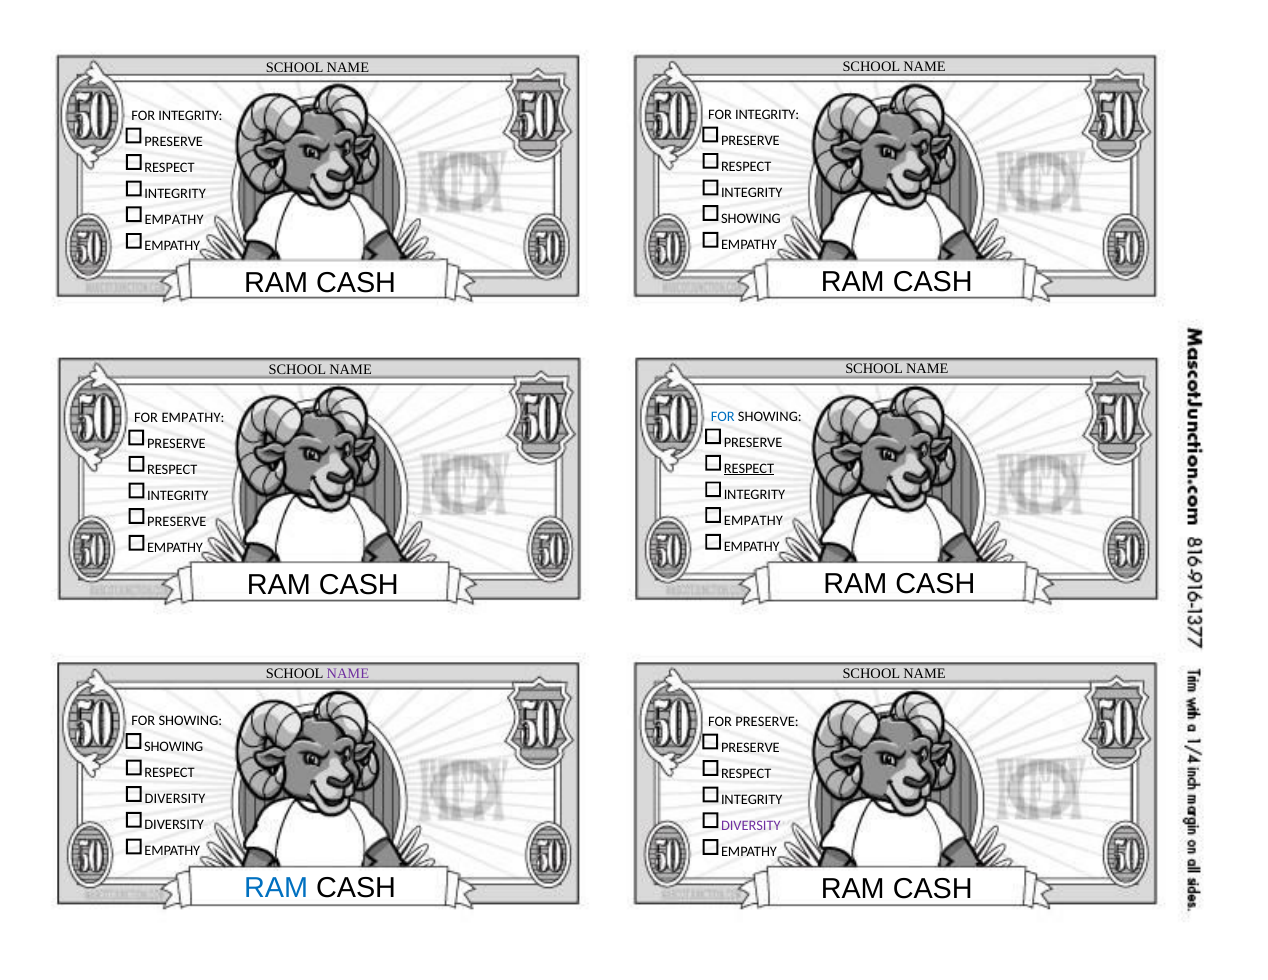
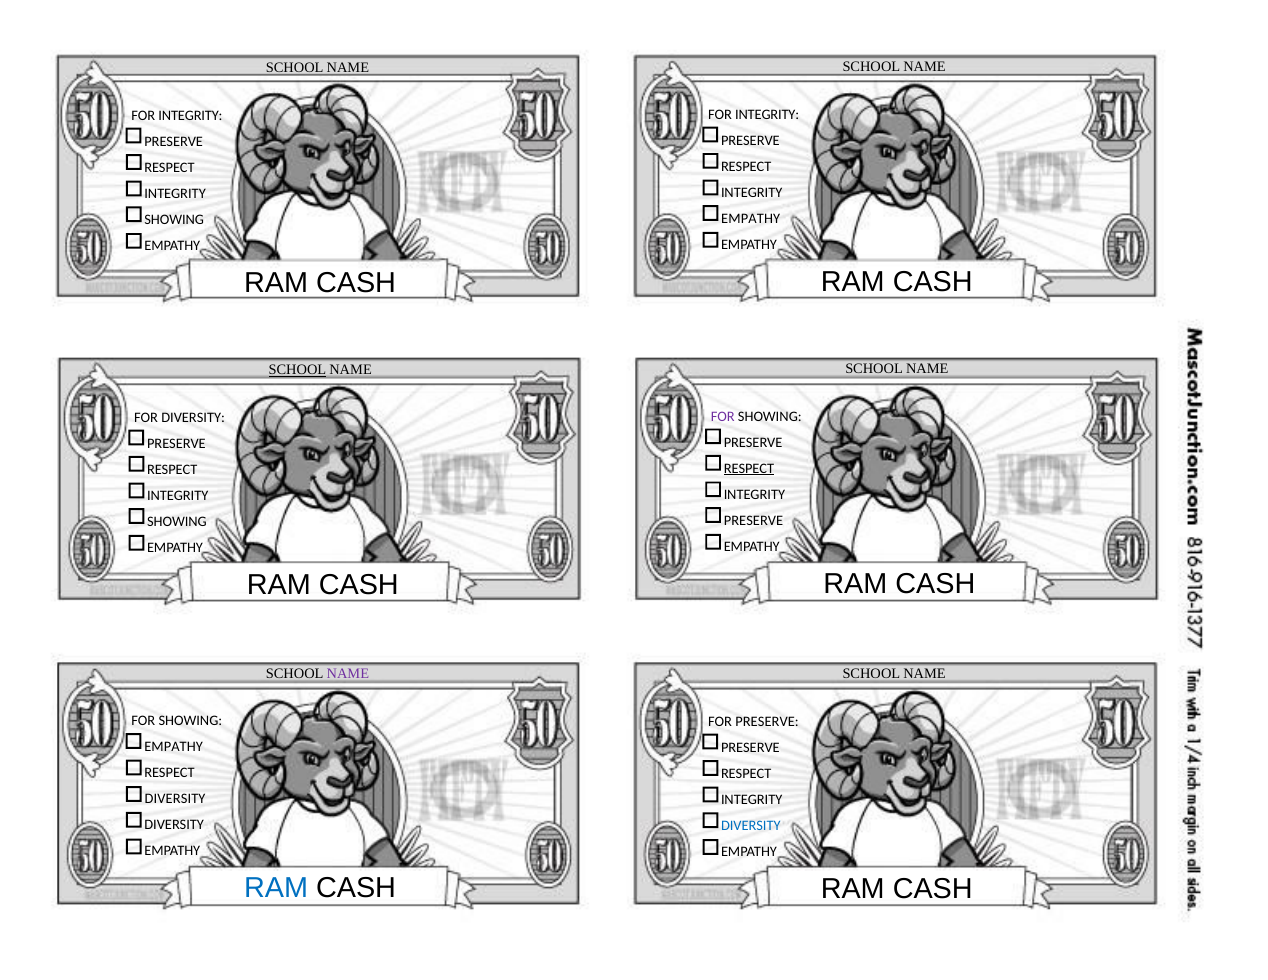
SHOWING at (751, 218): SHOWING -> EMPATHY
EMPATHY at (174, 219): EMPATHY -> SHOWING
SCHOOL at (297, 370) underline: none -> present
FOR at (723, 416) colour: blue -> purple
FOR EMPATHY: EMPATHY -> DIVERSITY
EMPATHY at (753, 520): EMPATHY -> PRESERVE
PRESERVE at (177, 521): PRESERVE -> SHOWING
SHOWING at (174, 747): SHOWING -> EMPATHY
DIVERSITY at (751, 825) colour: purple -> blue
